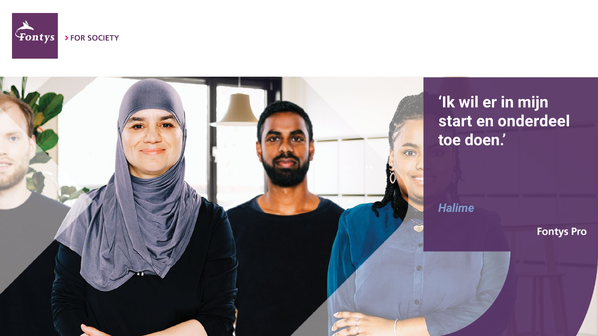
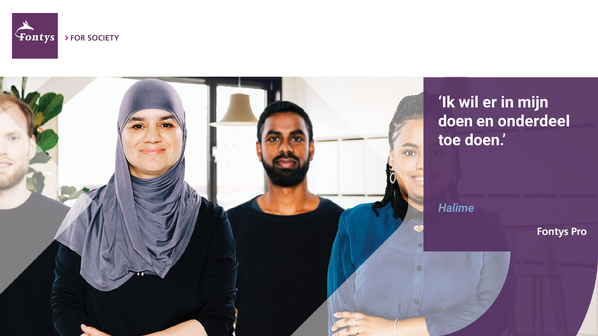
start at (455, 121): start -> doen
